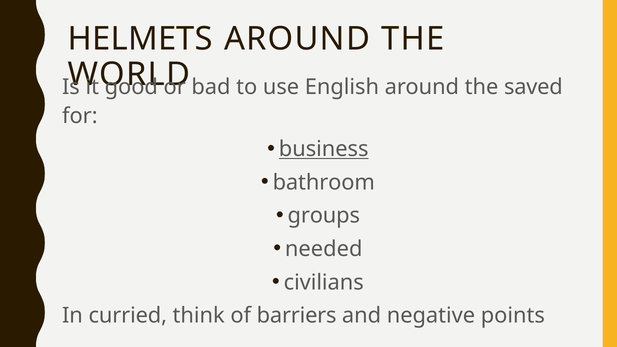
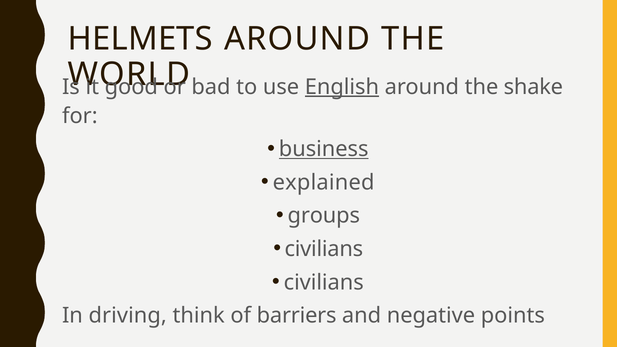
English underline: none -> present
saved: saved -> shake
bathroom: bathroom -> explained
needed at (324, 249): needed -> civilians
curried: curried -> driving
